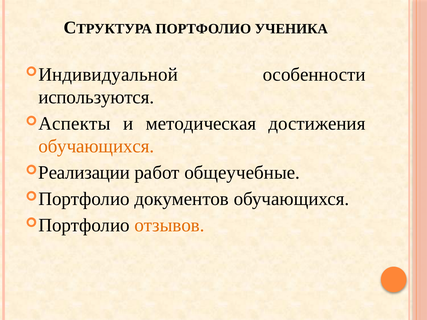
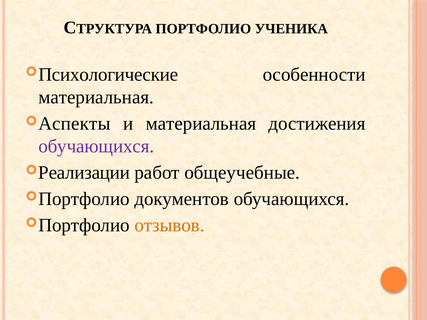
Индивидуальной: Индивидуальной -> Психологические
используются at (96, 97): используются -> материальная
и методическая: методическая -> материальная
обучающихся at (96, 146) colour: orange -> purple
